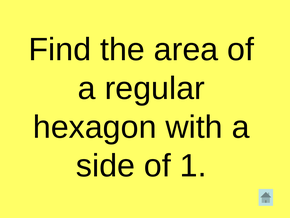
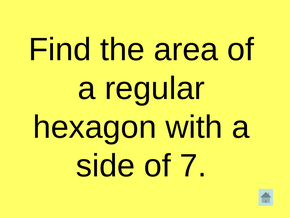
1: 1 -> 7
